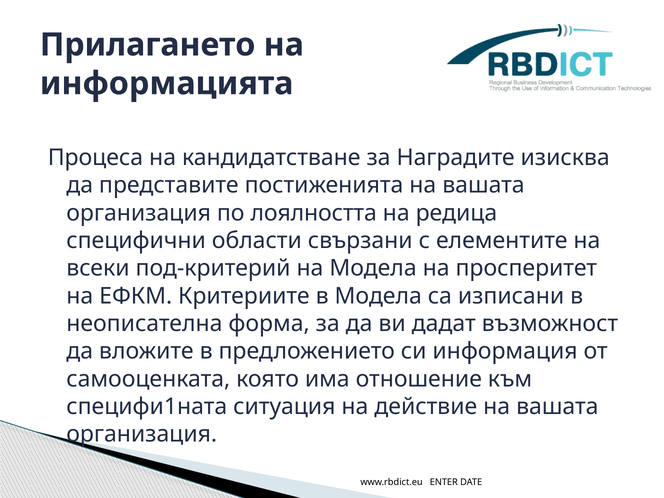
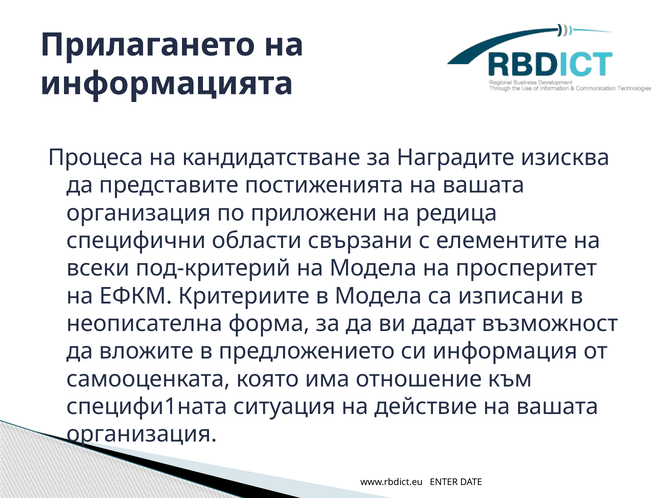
лоялността: лоялността -> приложени
